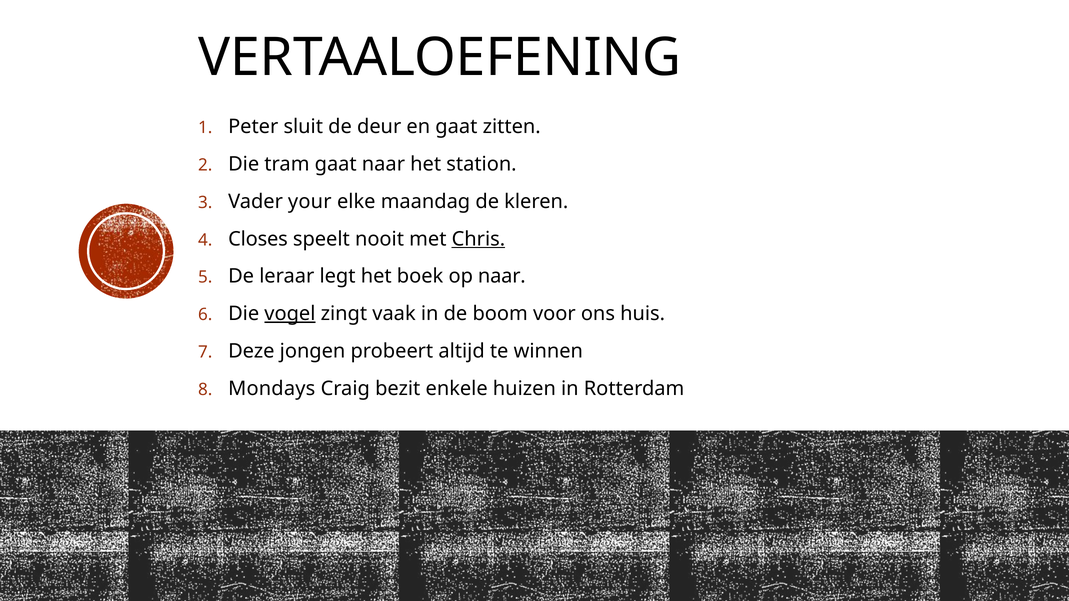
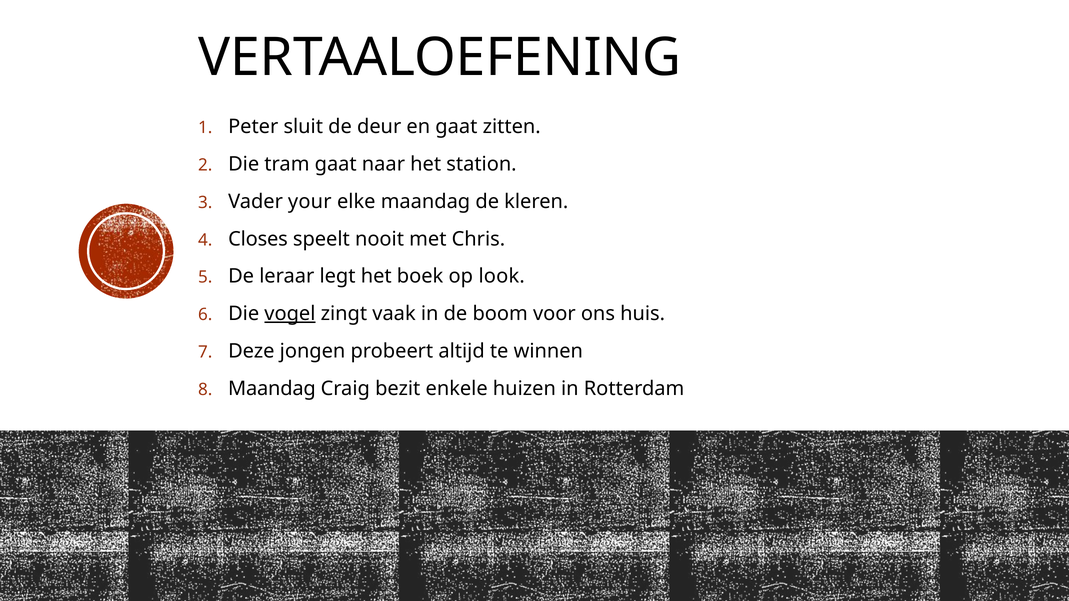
Chris underline: present -> none
op naar: naar -> look
Mondays at (272, 389): Mondays -> Maandag
